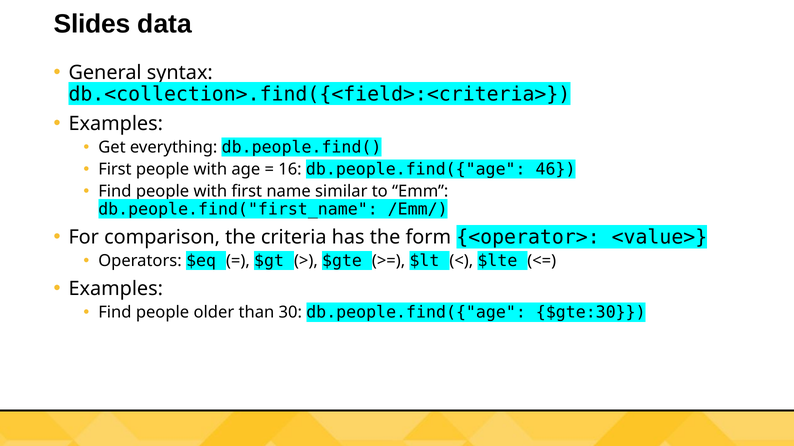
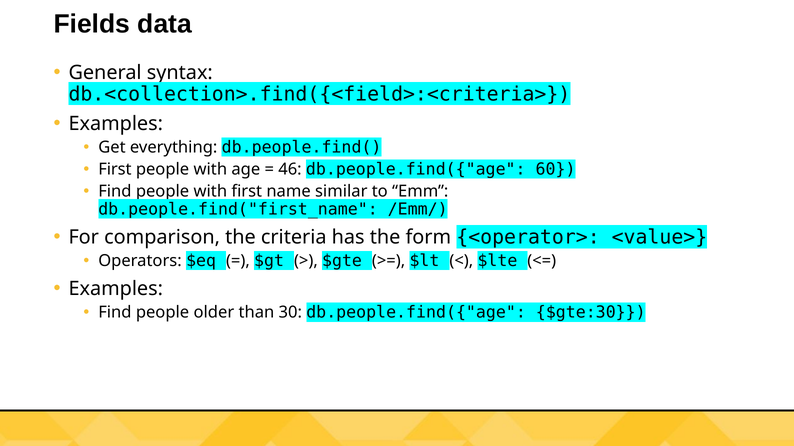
Slides: Slides -> Fields
16: 16 -> 46
46: 46 -> 60
